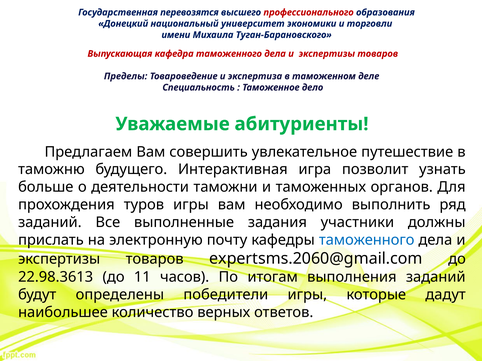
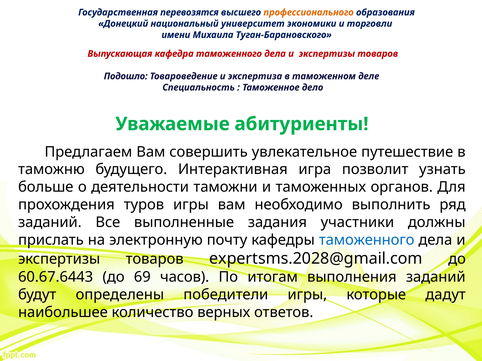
профессионального colour: red -> orange
Пределы: Пределы -> Подошло
expertsms.2060@gmail.com: expertsms.2060@gmail.com -> expertsms.2028@gmail.com
22.98.3613: 22.98.3613 -> 60.67.6443
11: 11 -> 69
